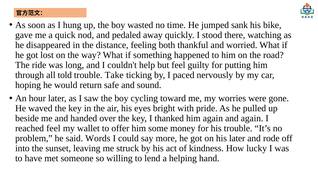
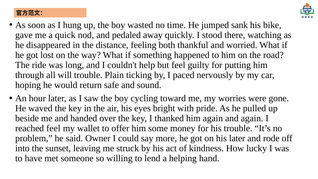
told: told -> will
Take: Take -> Plain
Words: Words -> Owner
